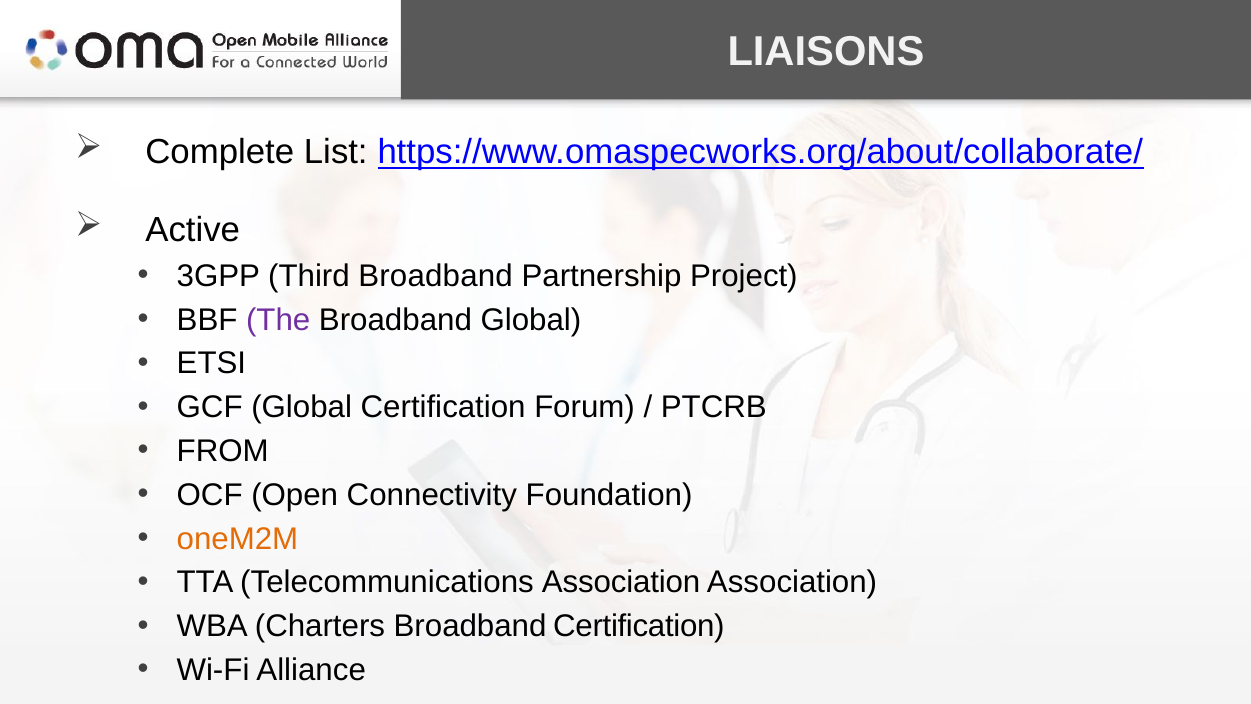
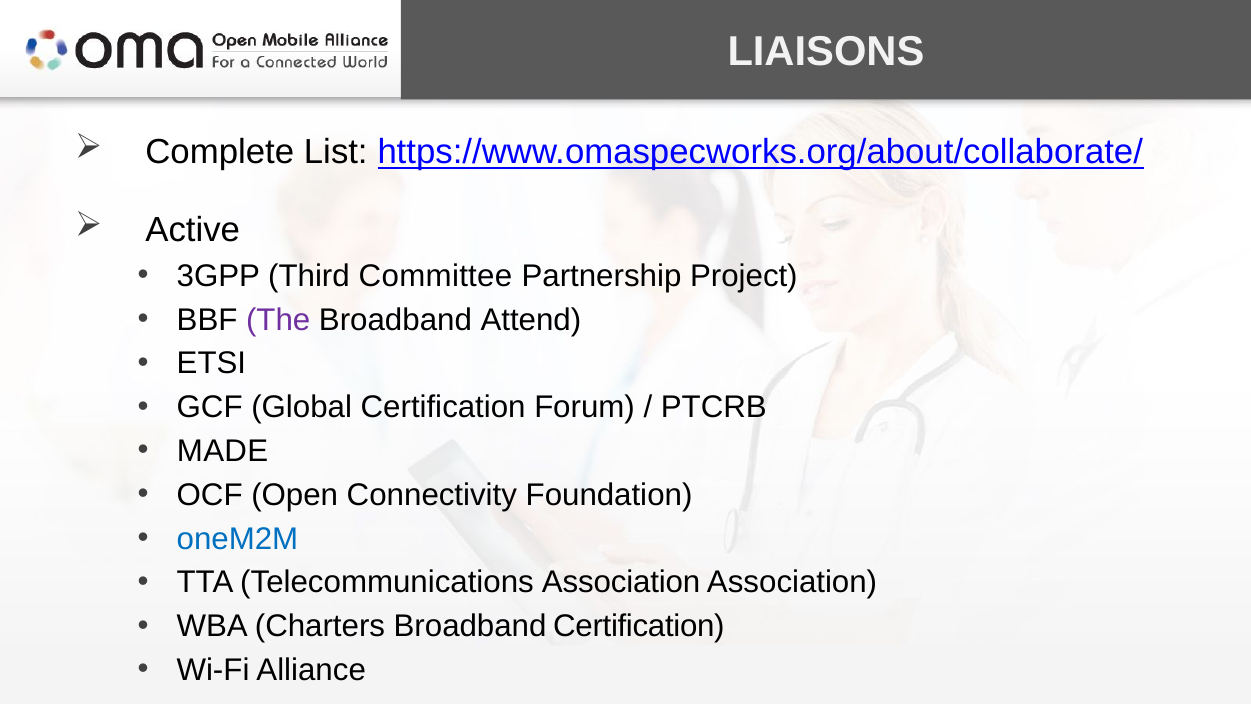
Third Broadband: Broadband -> Committee
Broadband Global: Global -> Attend
FROM: FROM -> MADE
oneM2M colour: orange -> blue
